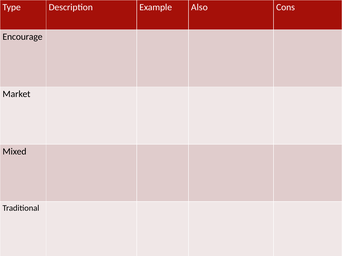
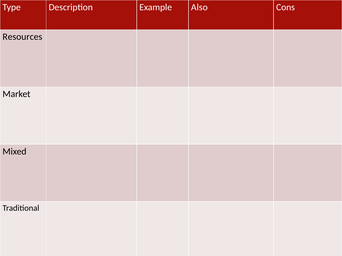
Encourage: Encourage -> Resources
